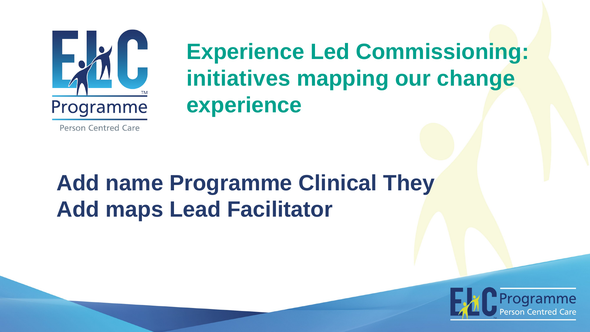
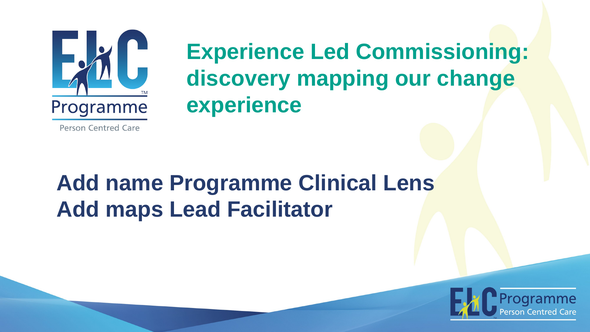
initiatives: initiatives -> discovery
They: They -> Lens
